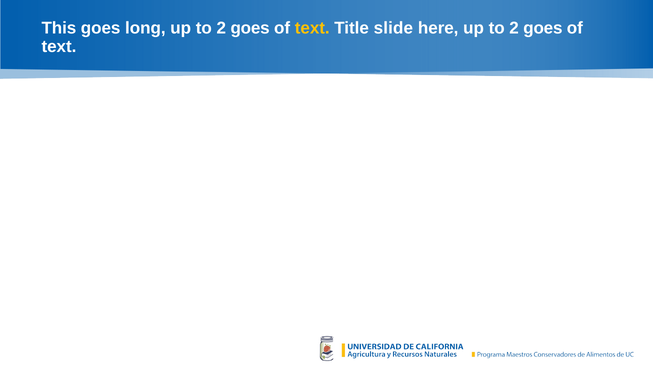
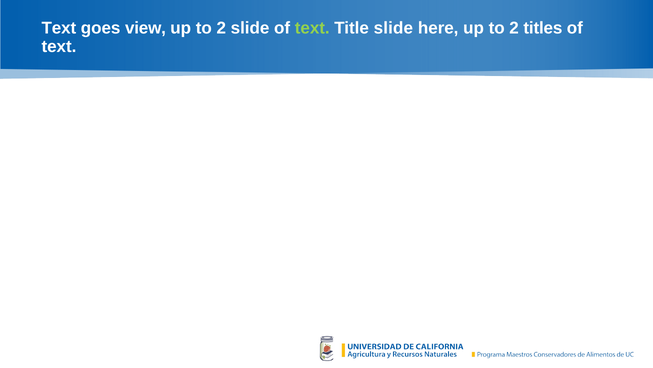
This at (59, 28): This -> Text
long: long -> view
goes at (250, 28): goes -> slide
text at (312, 28) colour: yellow -> light green
goes at (543, 28): goes -> titles
